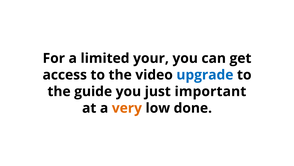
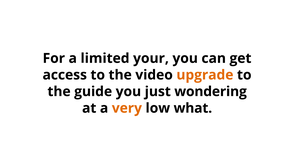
upgrade colour: blue -> orange
important: important -> wondering
done: done -> what
